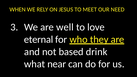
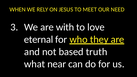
well: well -> with
drink: drink -> truth
